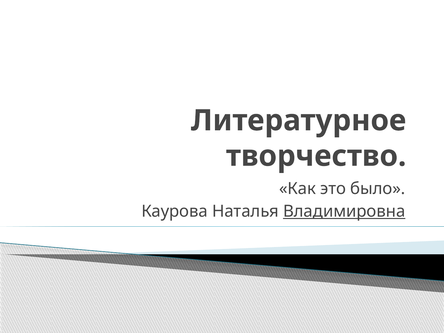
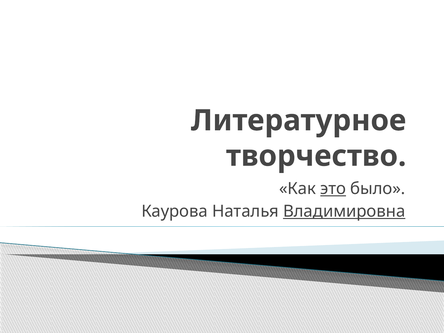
это underline: none -> present
